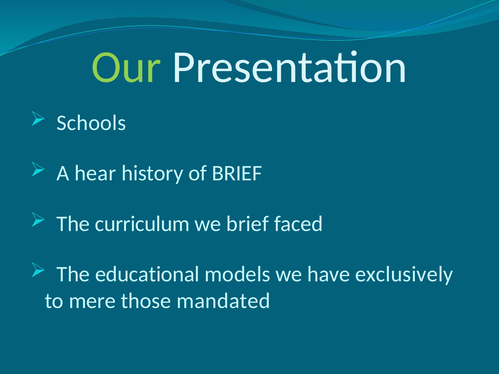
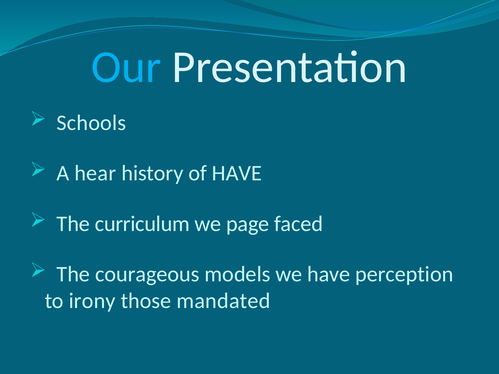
Our colour: light green -> light blue
of BRIEF: BRIEF -> HAVE
we brief: brief -> page
educational: educational -> courageous
exclusively: exclusively -> perception
mere: mere -> irony
